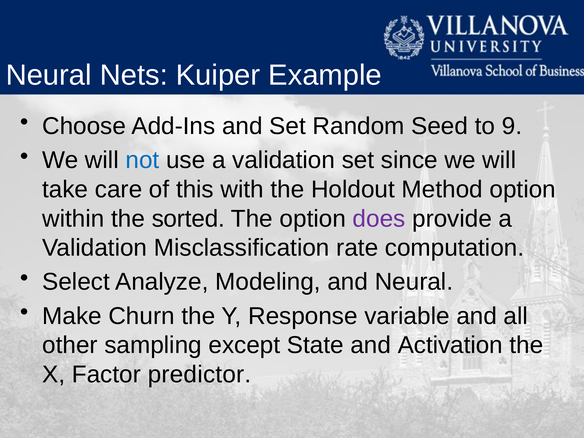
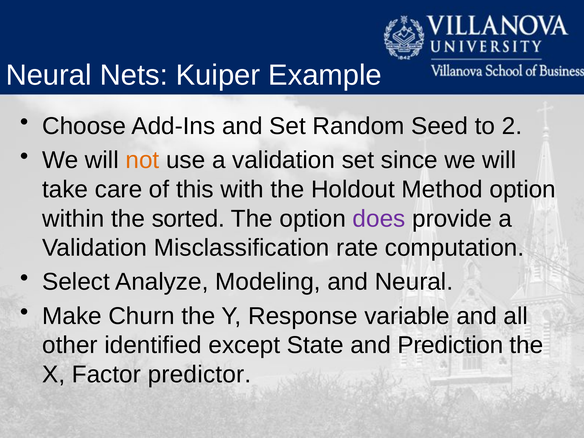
9: 9 -> 2
not colour: blue -> orange
sampling: sampling -> identified
Activation: Activation -> Prediction
